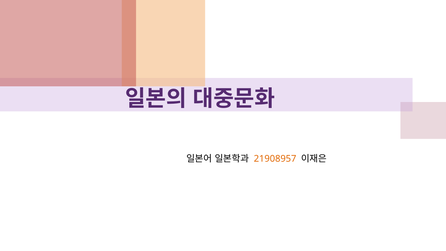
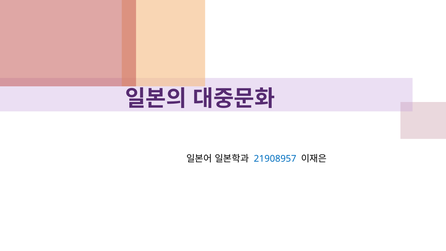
21908957 colour: orange -> blue
